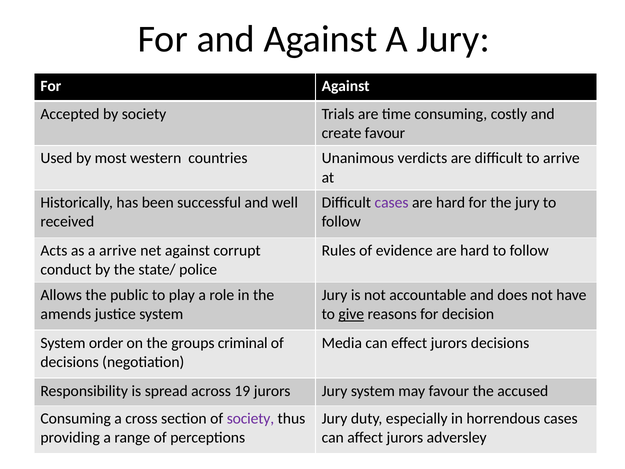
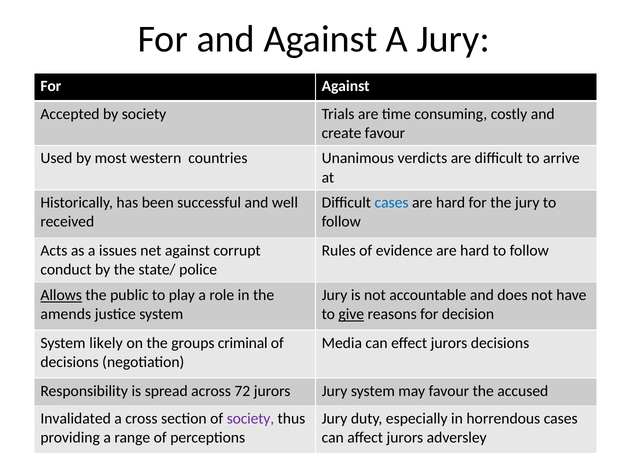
cases at (392, 203) colour: purple -> blue
a arrive: arrive -> issues
Allows underline: none -> present
order: order -> likely
19: 19 -> 72
Consuming at (76, 418): Consuming -> Invalidated
